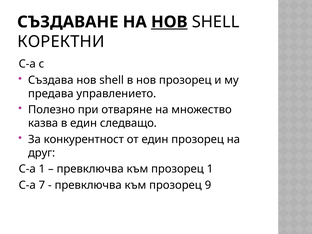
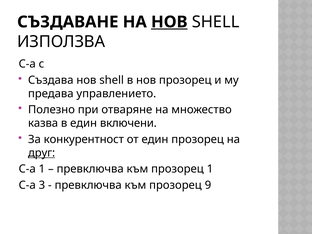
КОРЕКТНИ: КОРЕКТНИ -> ИЗПОЛЗВА
следващо: следващо -> включени
друг underline: none -> present
7: 7 -> 3
